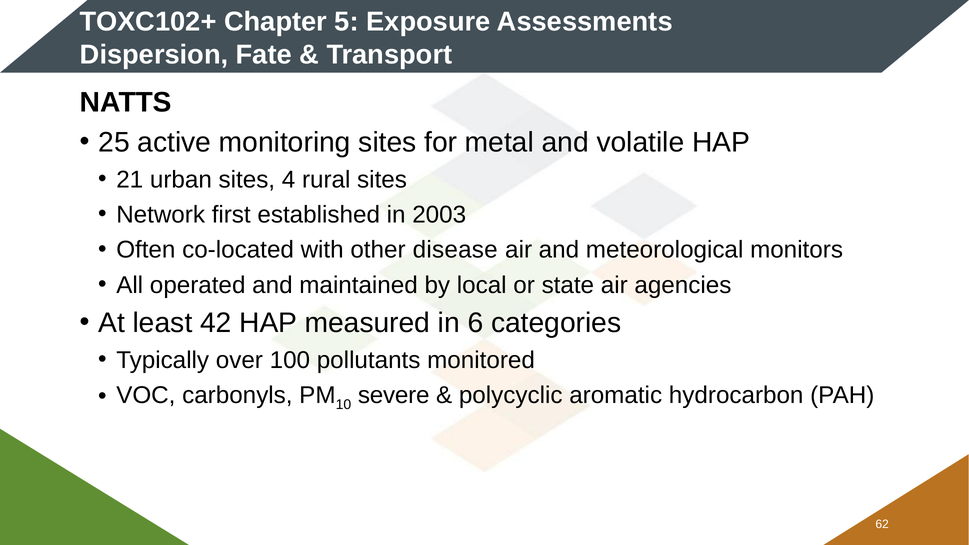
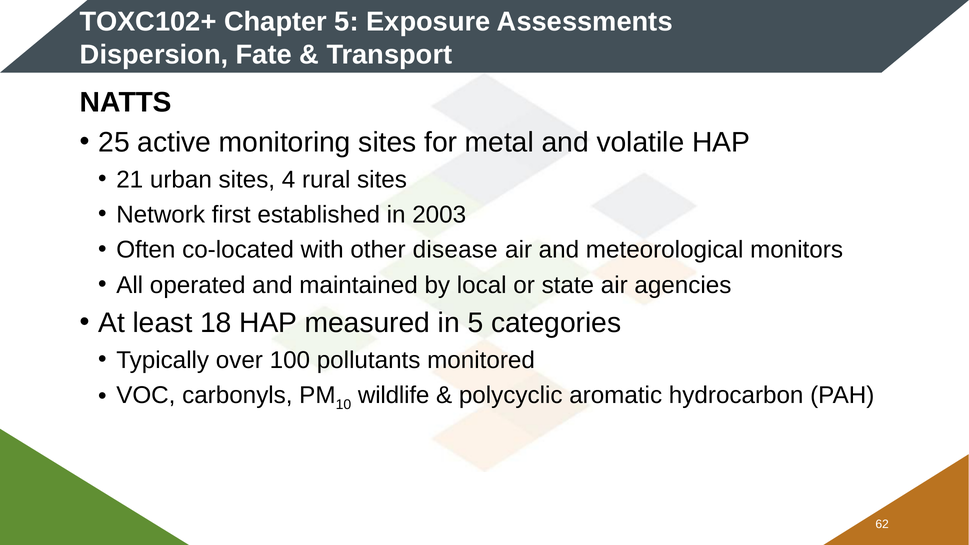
42: 42 -> 18
in 6: 6 -> 5
severe: severe -> wildlife
